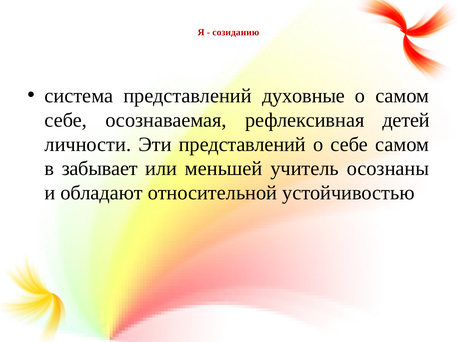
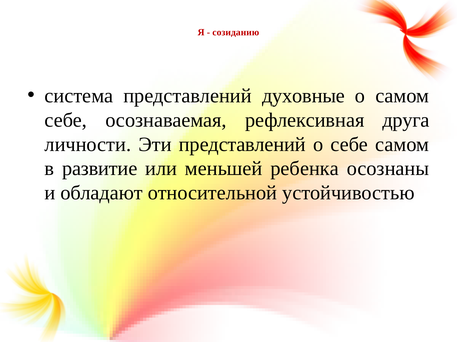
детей: детей -> друга
забывает: забывает -> развитие
учитель: учитель -> ребенка
